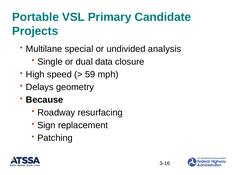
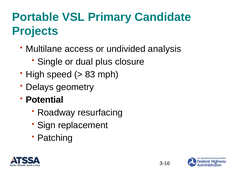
special: special -> access
data: data -> plus
59: 59 -> 83
Because: Because -> Potential
